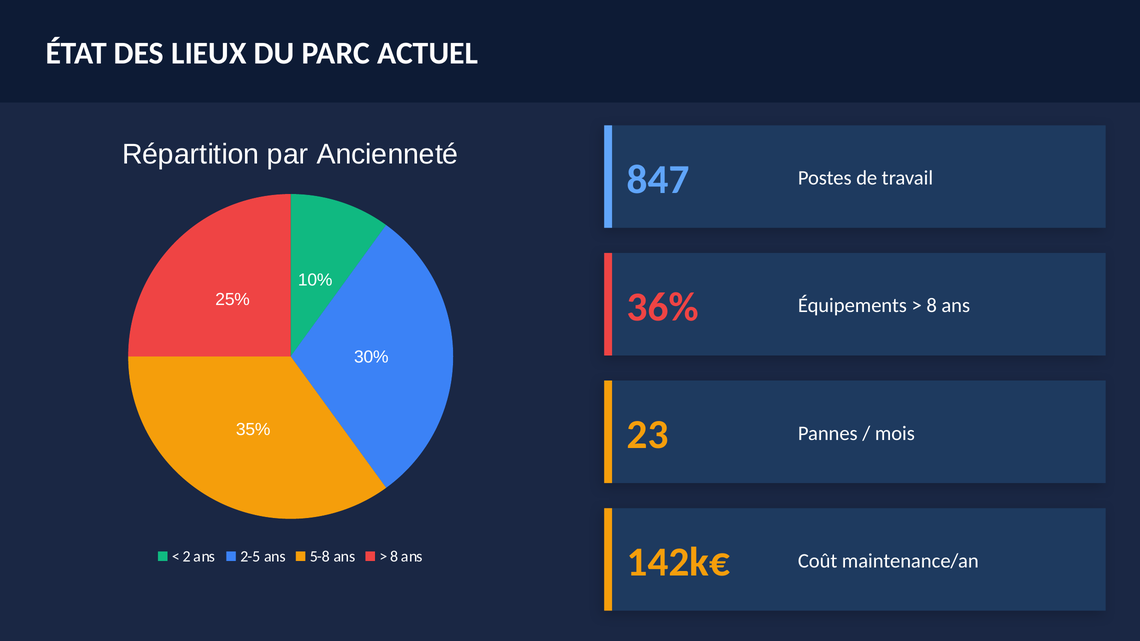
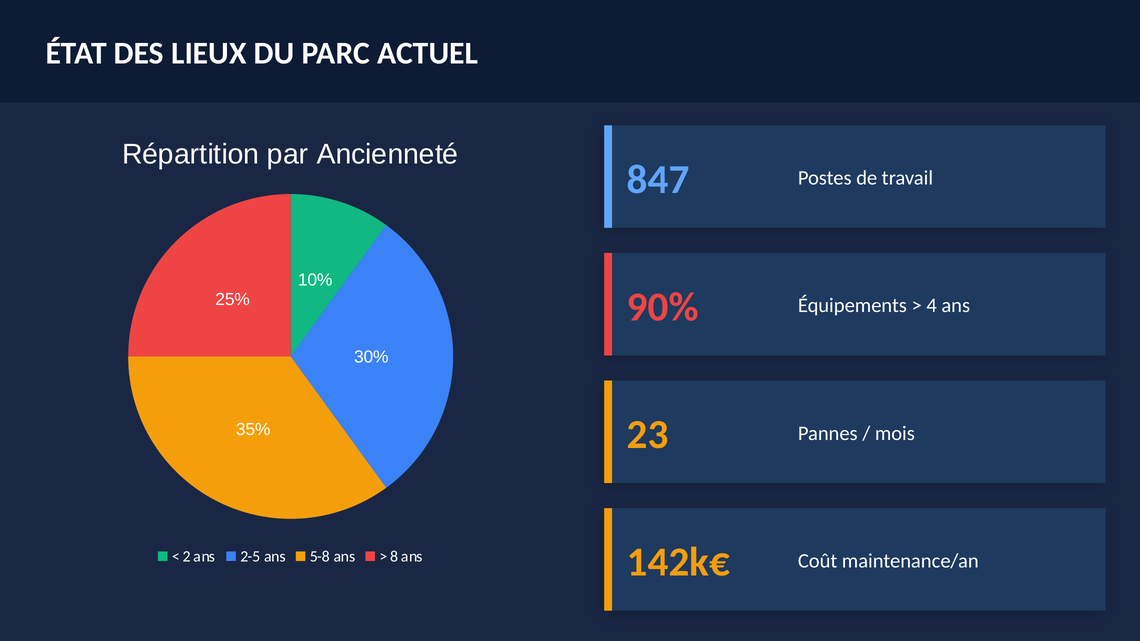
36%: 36% -> 90%
8 at (932, 306): 8 -> 4
